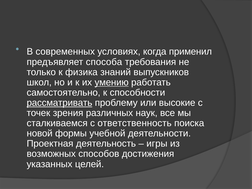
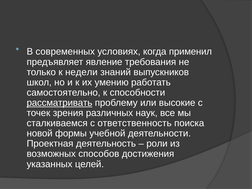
способа: способа -> явление
физика: физика -> недели
умению underline: present -> none
игры: игры -> роли
